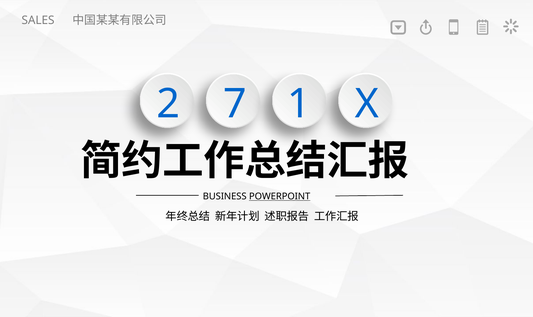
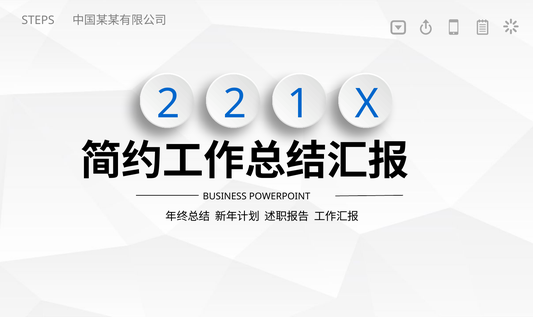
SALES: SALES -> STEPS
2 7: 7 -> 2
POWERPOINT underline: present -> none
